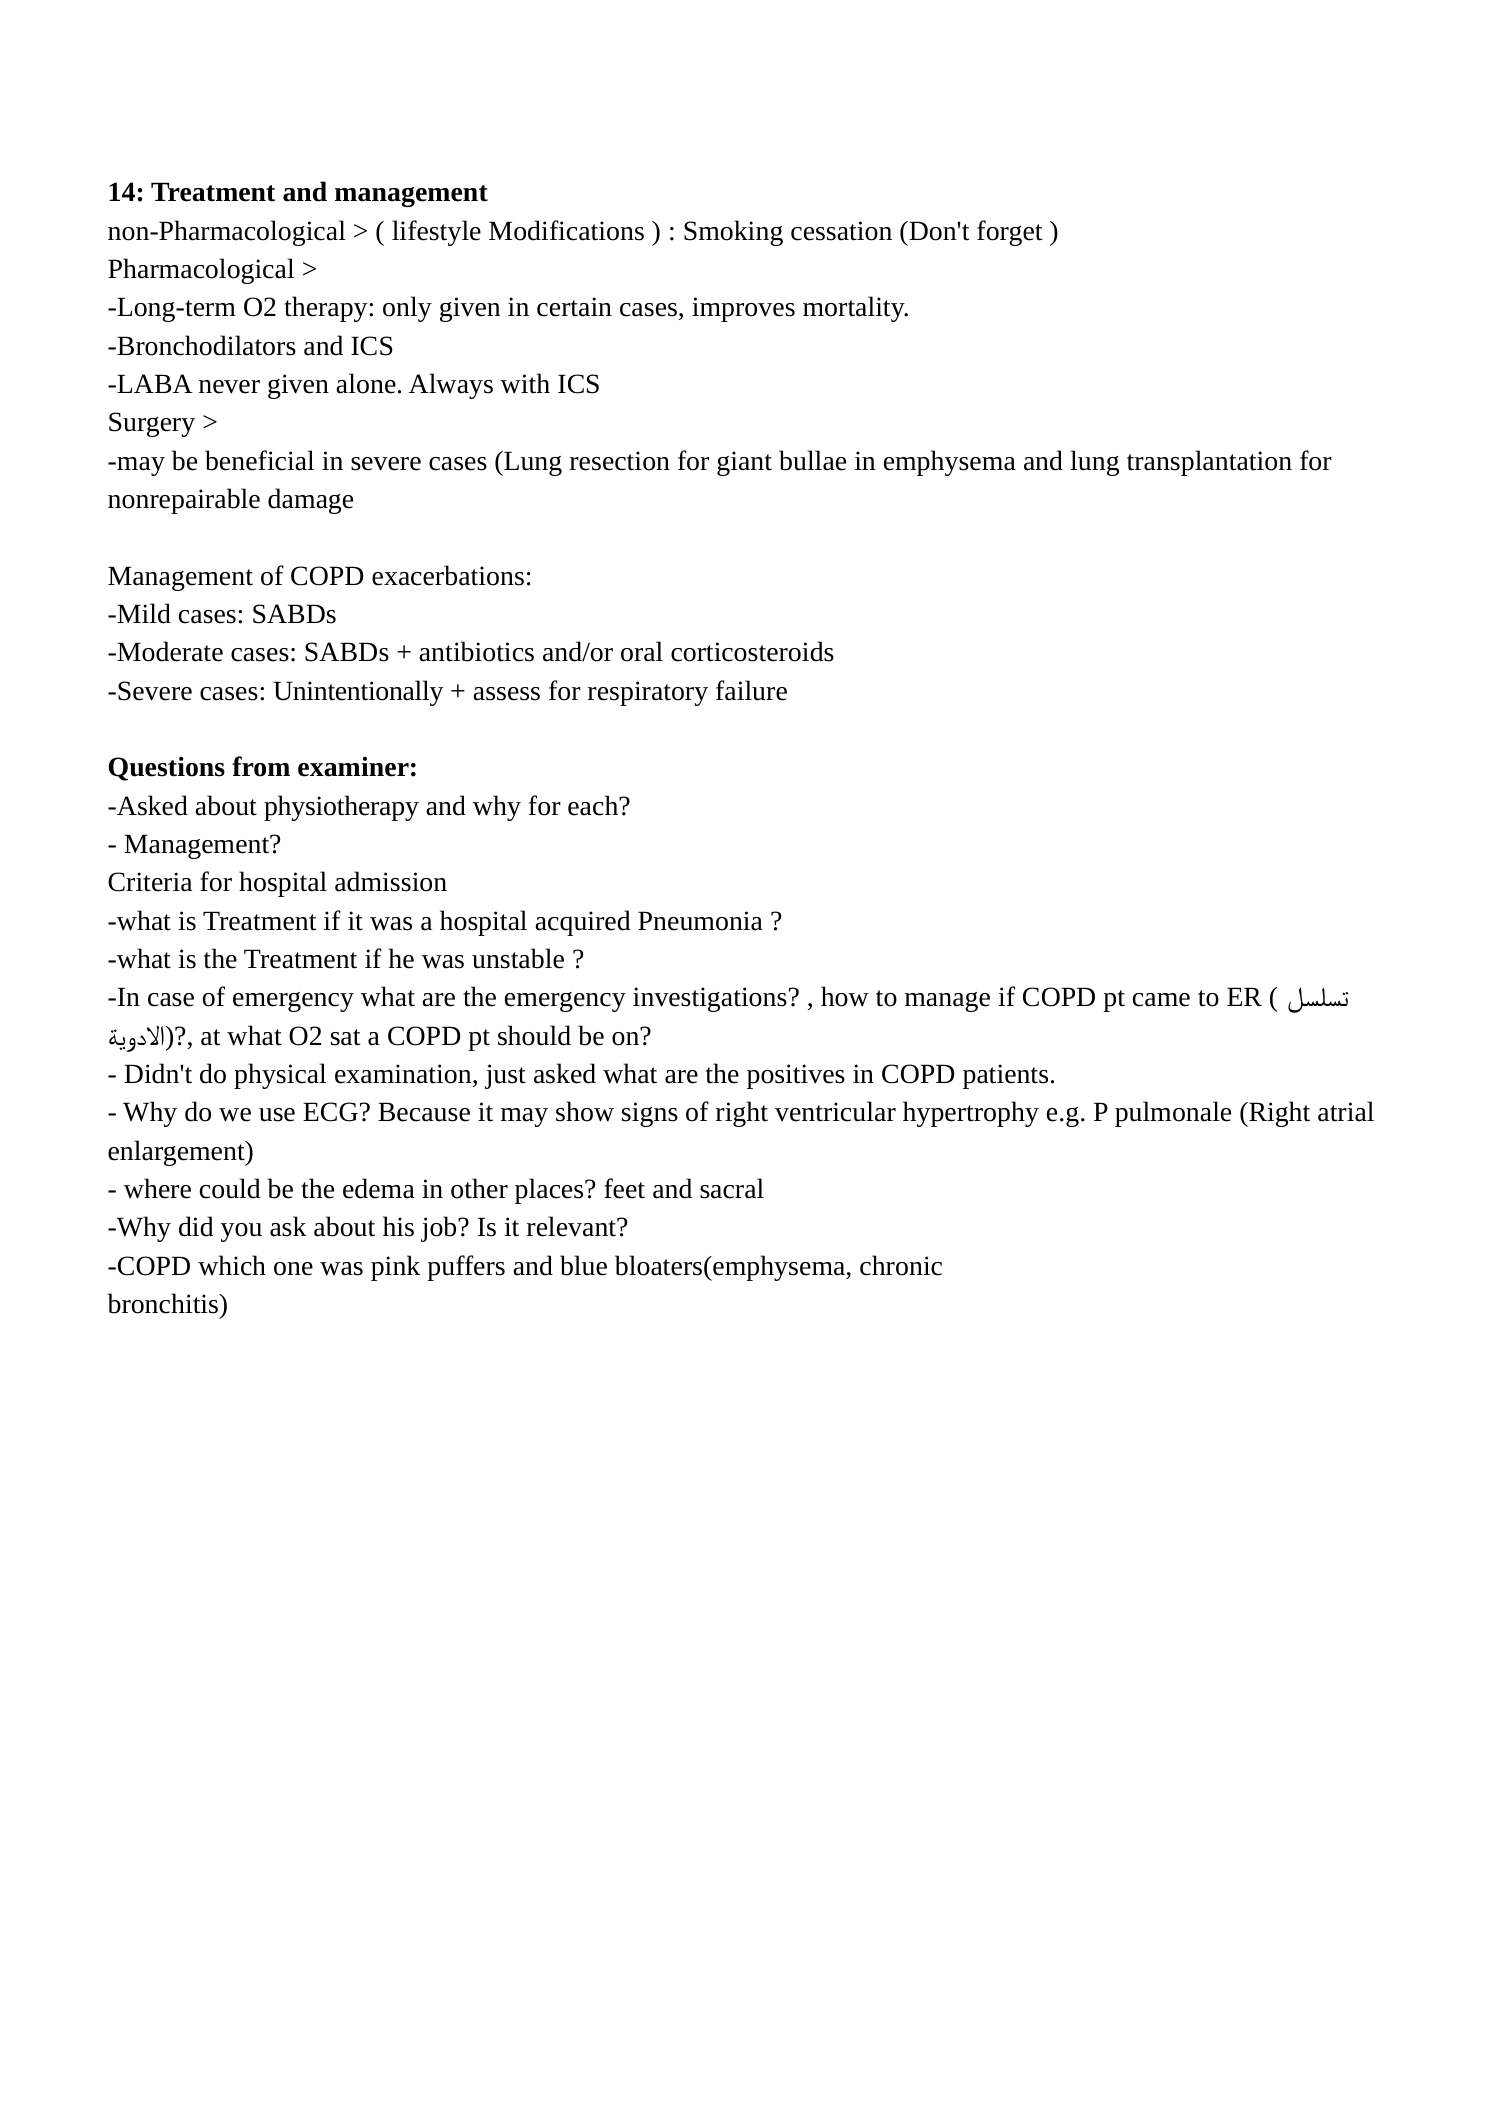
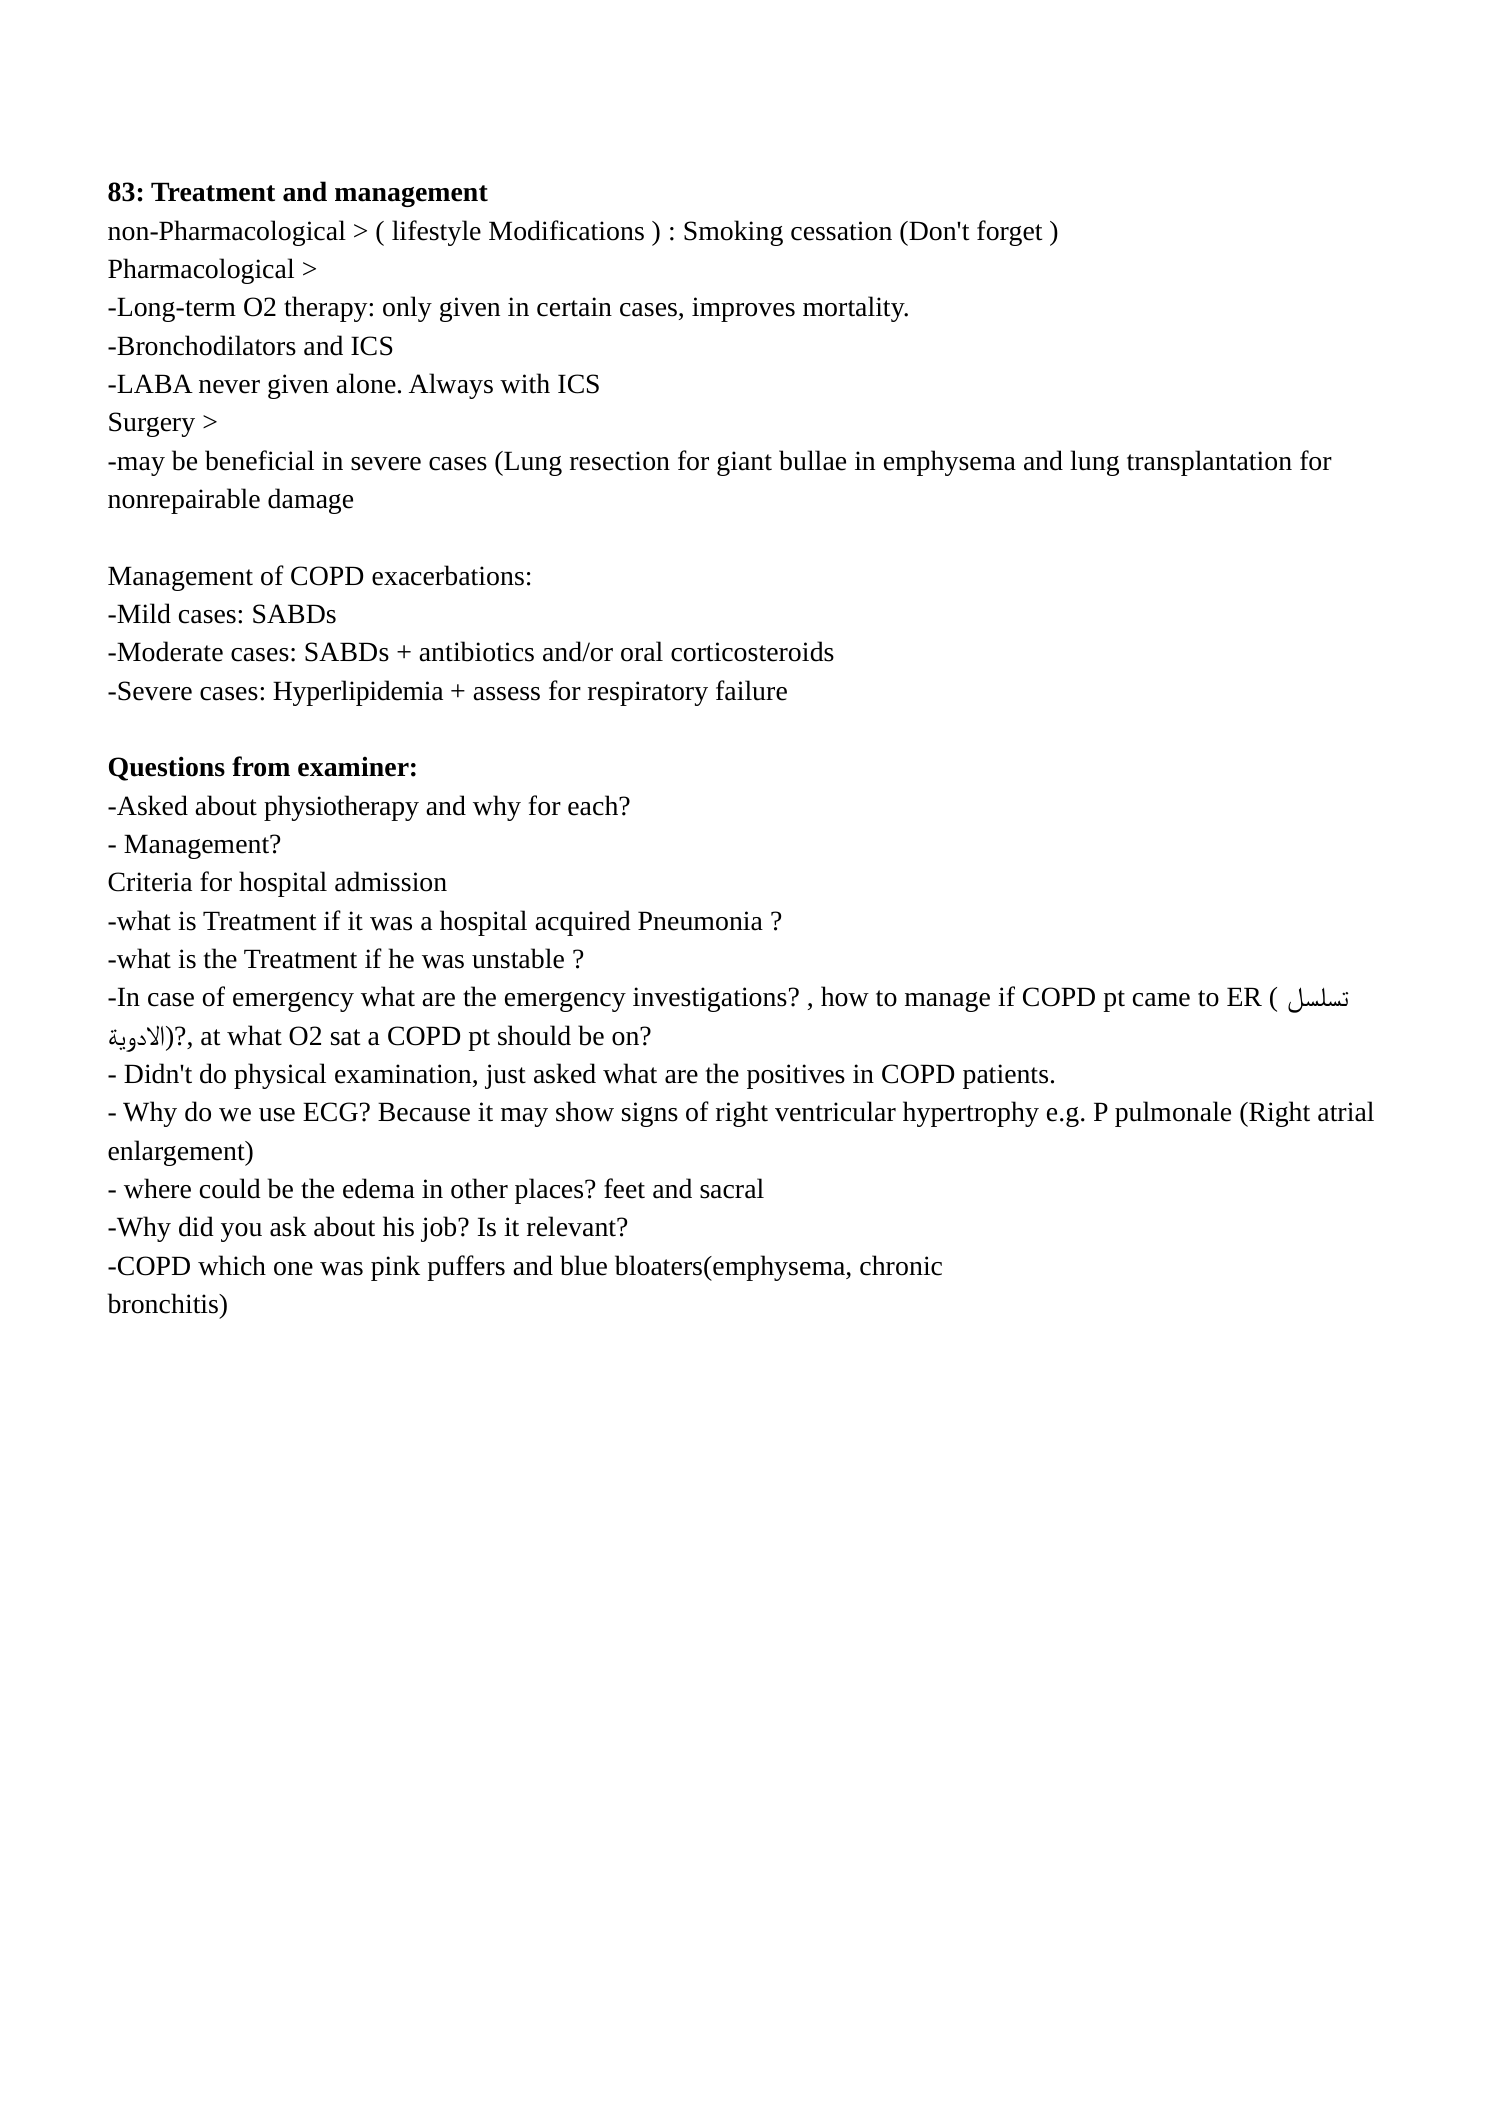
14: 14 -> 83
Unintentionally: Unintentionally -> Hyperlipidemia
